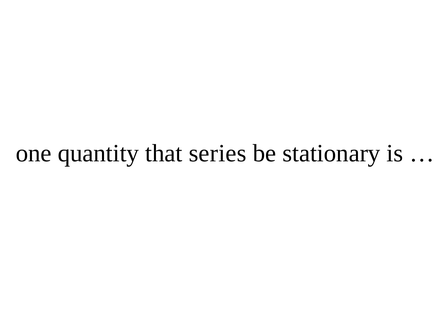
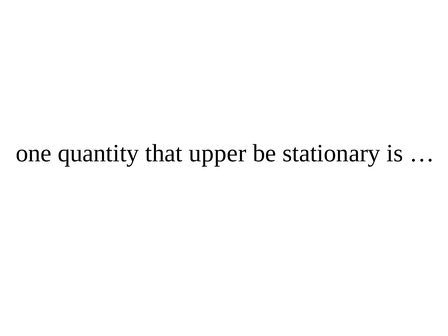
series: series -> upper
